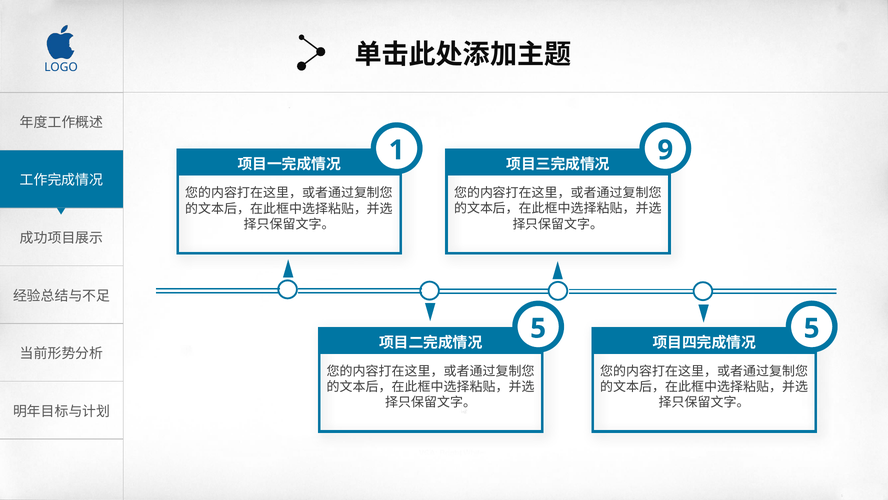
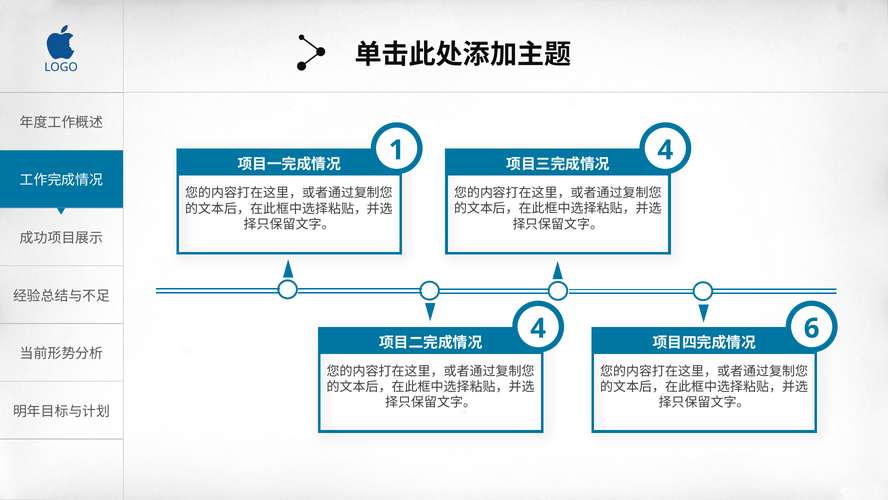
9 at (665, 150): 9 -> 4
5 at (812, 328): 5 -> 6
5 at (538, 328): 5 -> 4
